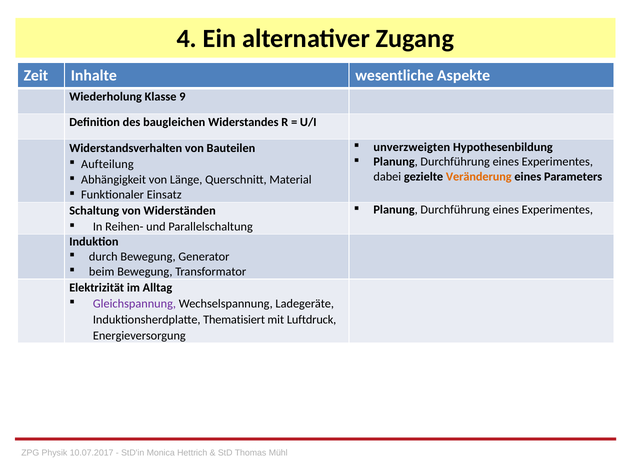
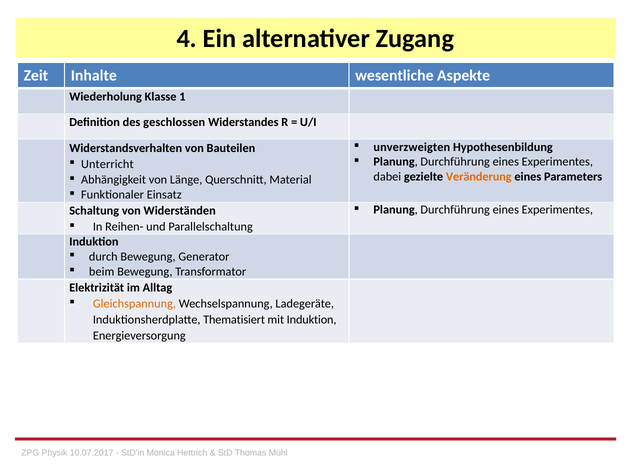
9: 9 -> 1
baugleichen: baugleichen -> geschlossen
Aufteilung: Aufteilung -> Unterricht
Gleichspannung colour: purple -> orange
mit Luftdruck: Luftdruck -> Induktion
